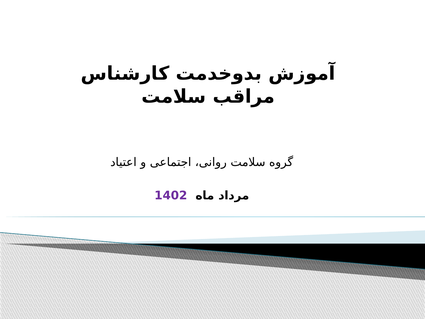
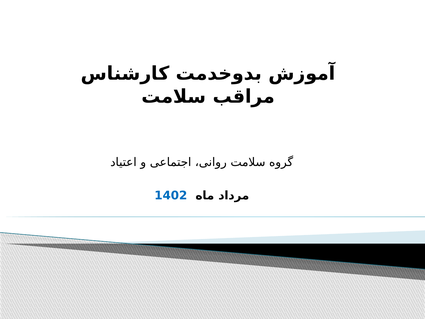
1402 colour: purple -> blue
